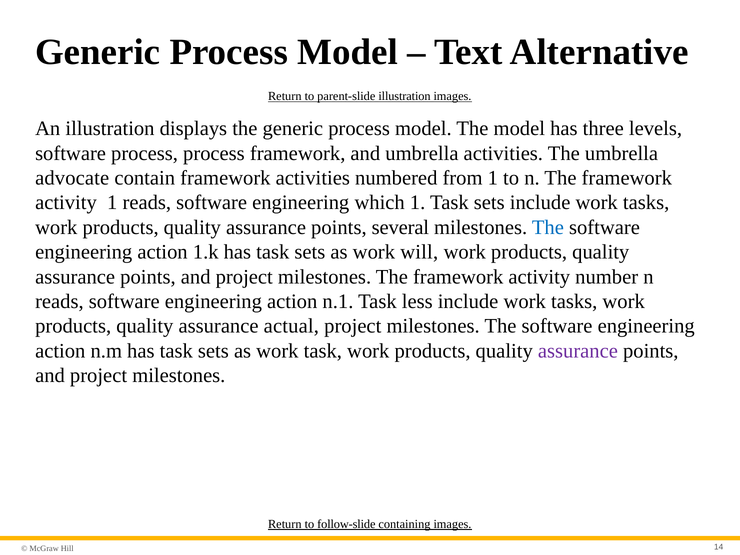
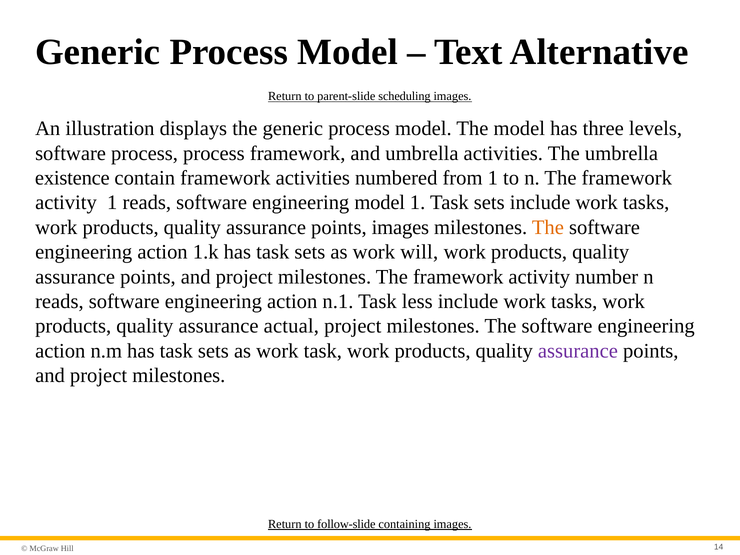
parent-slide illustration: illustration -> scheduling
advocate: advocate -> existence
engineering which: which -> model
points several: several -> images
The at (548, 227) colour: blue -> orange
